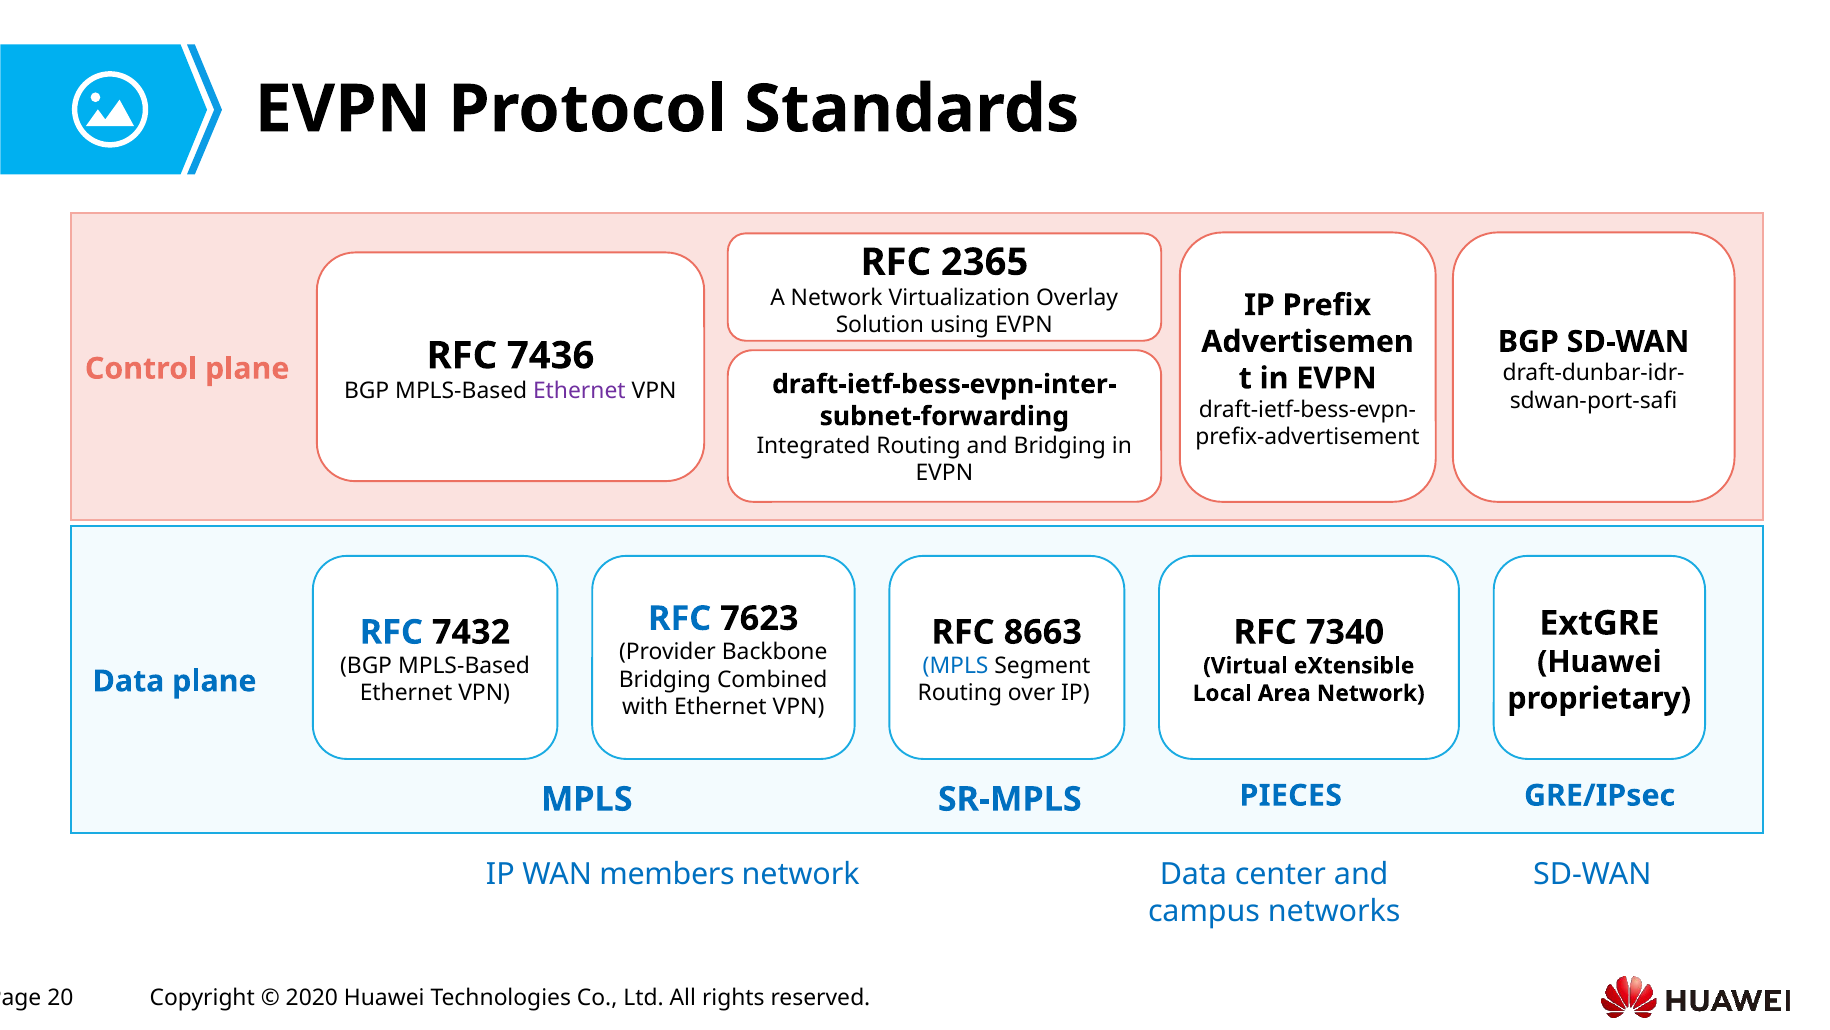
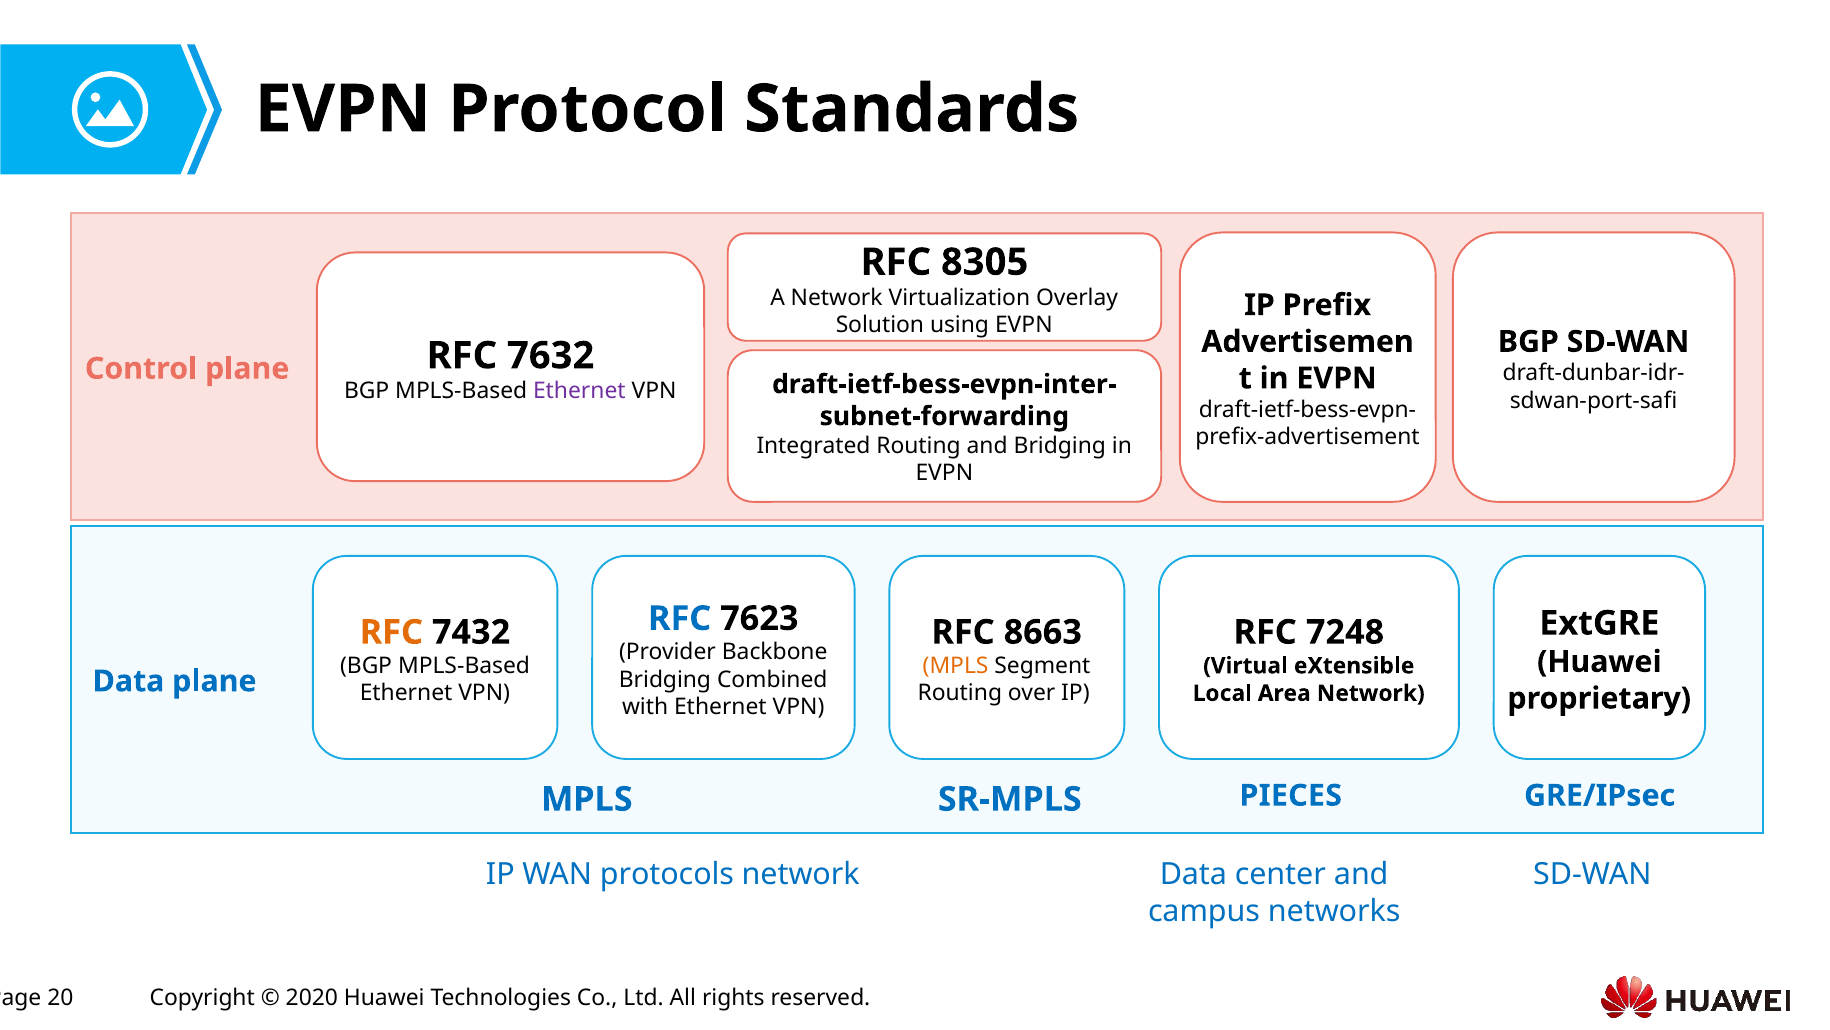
2365: 2365 -> 8305
7436: 7436 -> 7632
RFC at (391, 632) colour: blue -> orange
7340: 7340 -> 7248
MPLS at (956, 665) colour: blue -> orange
members: members -> protocols
